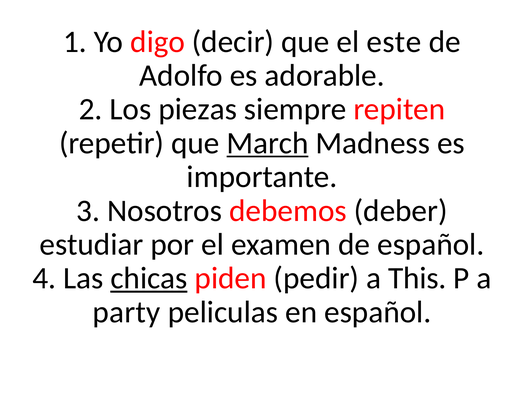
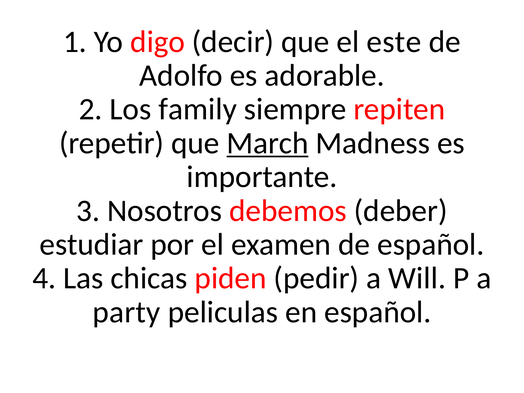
piezas: piezas -> family
chicas underline: present -> none
This: This -> Will
